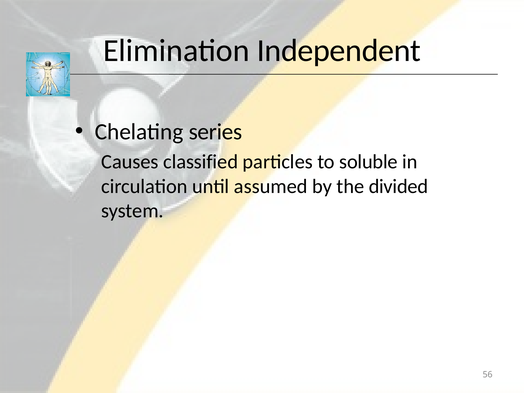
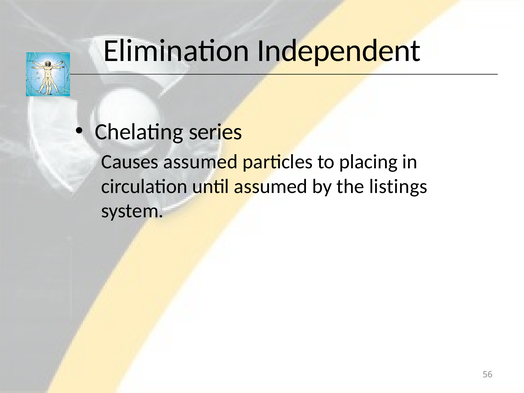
Causes classified: classified -> assumed
soluble: soluble -> placing
divided: divided -> listings
